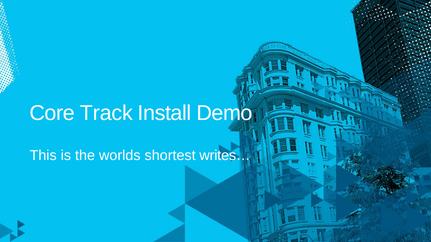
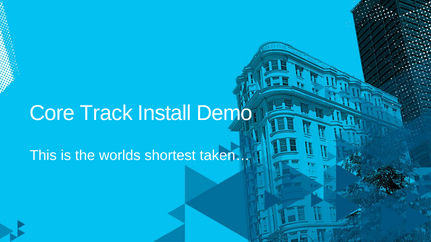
writes…: writes… -> taken…
